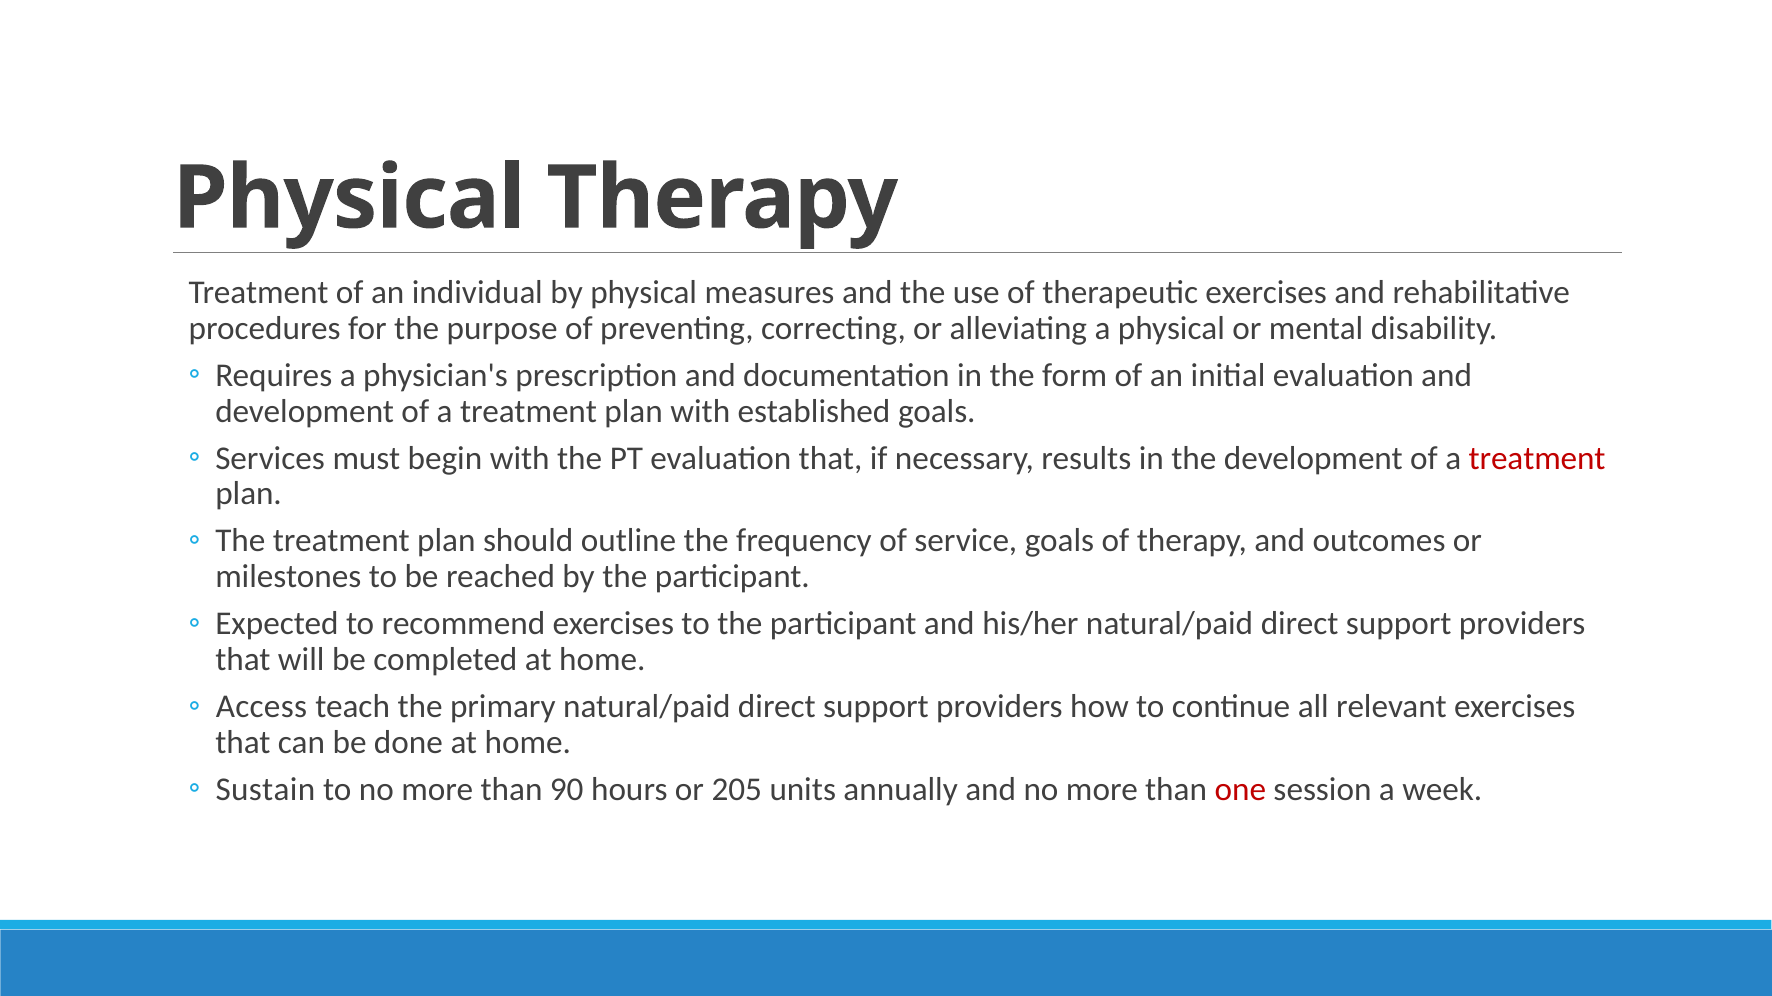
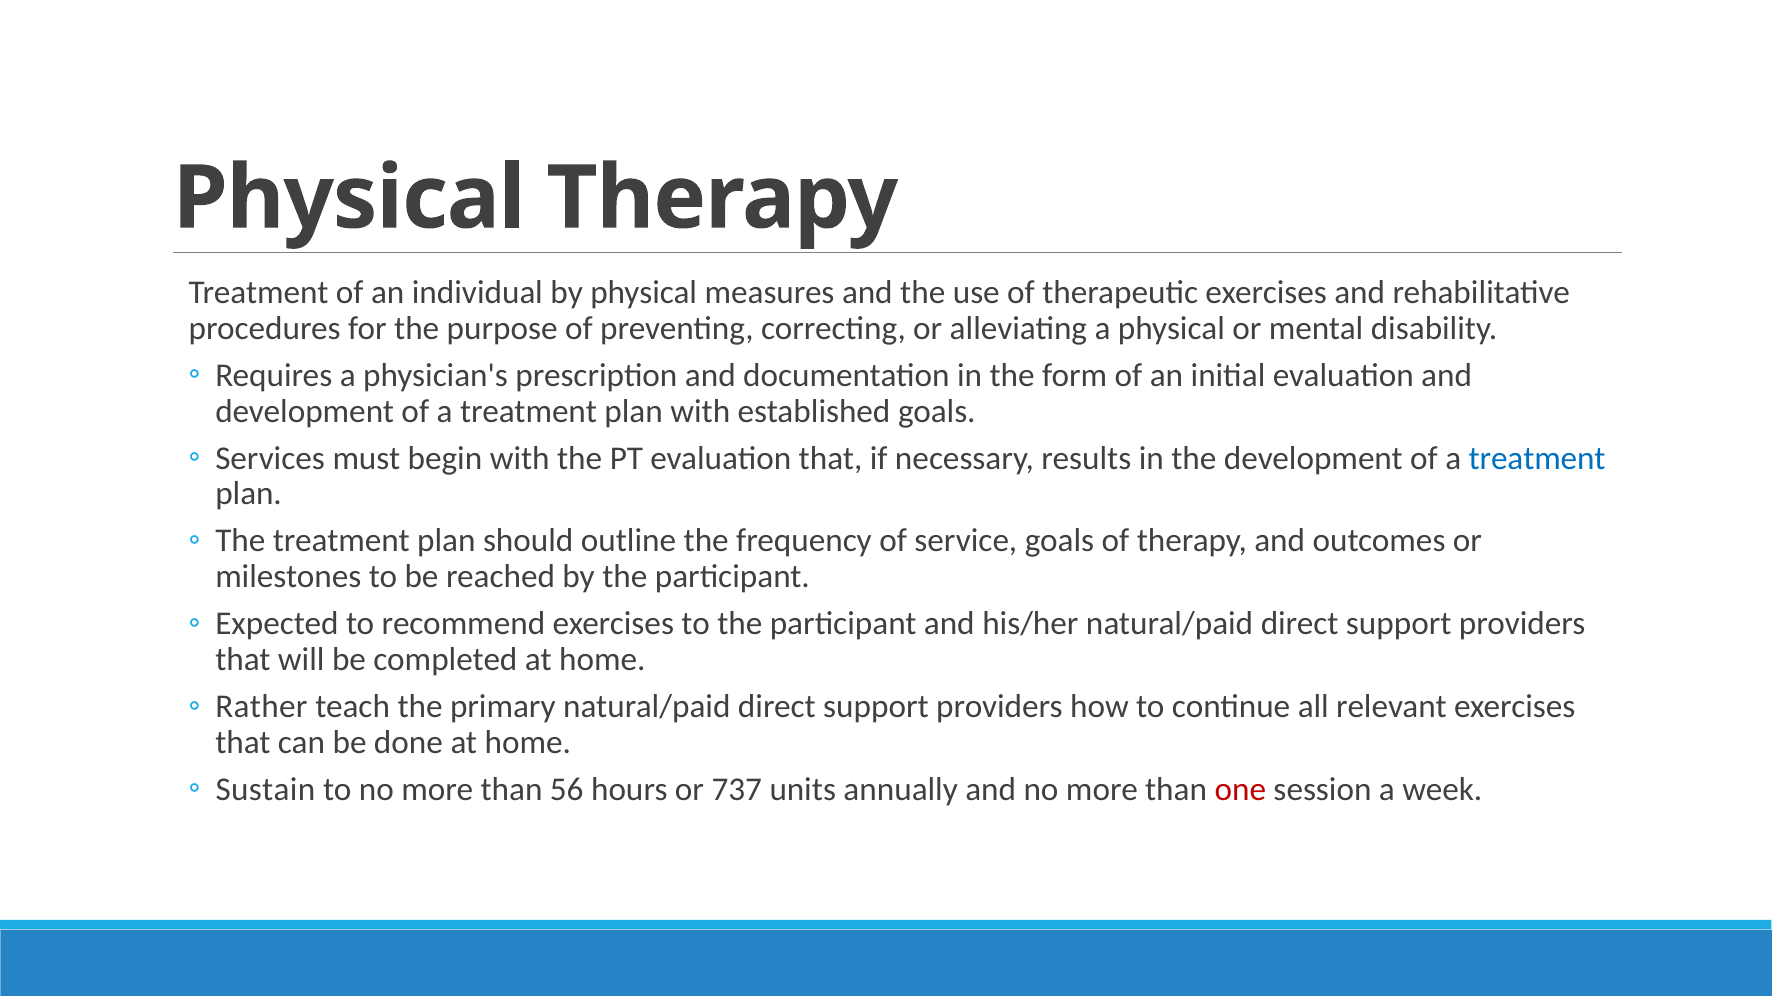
treatment at (1537, 458) colour: red -> blue
Access: Access -> Rather
90: 90 -> 56
205: 205 -> 737
